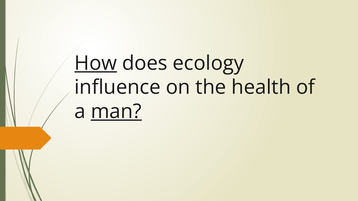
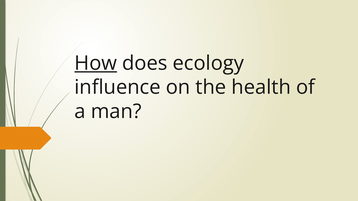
man underline: present -> none
